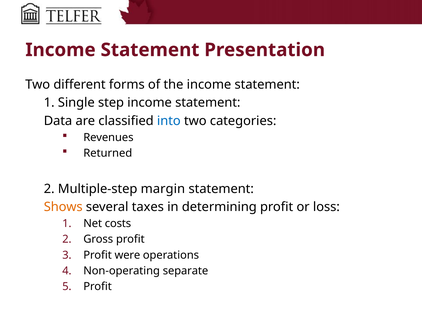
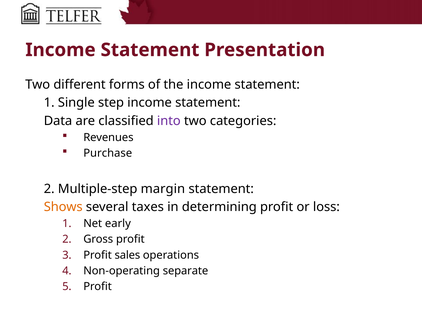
into colour: blue -> purple
Returned: Returned -> Purchase
costs: costs -> early
were: were -> sales
